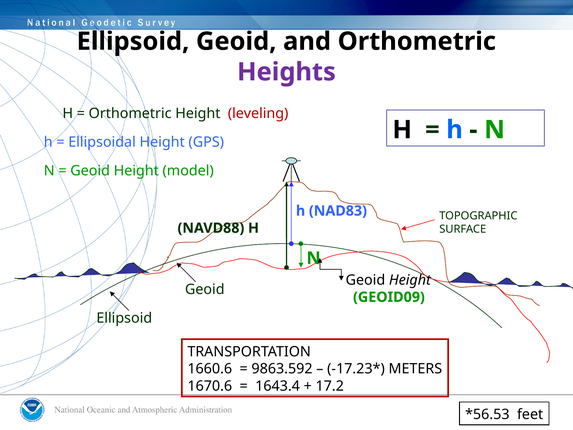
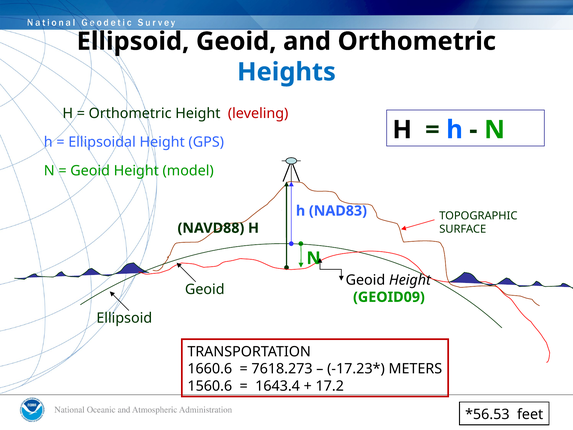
Heights colour: purple -> blue
9863.592: 9863.592 -> 7618.273
1670.6: 1670.6 -> 1560.6
